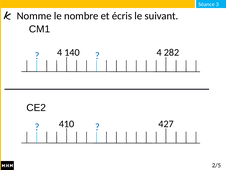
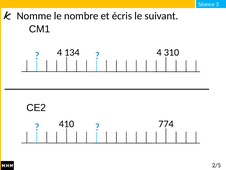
140: 140 -> 134
282: 282 -> 310
427: 427 -> 774
